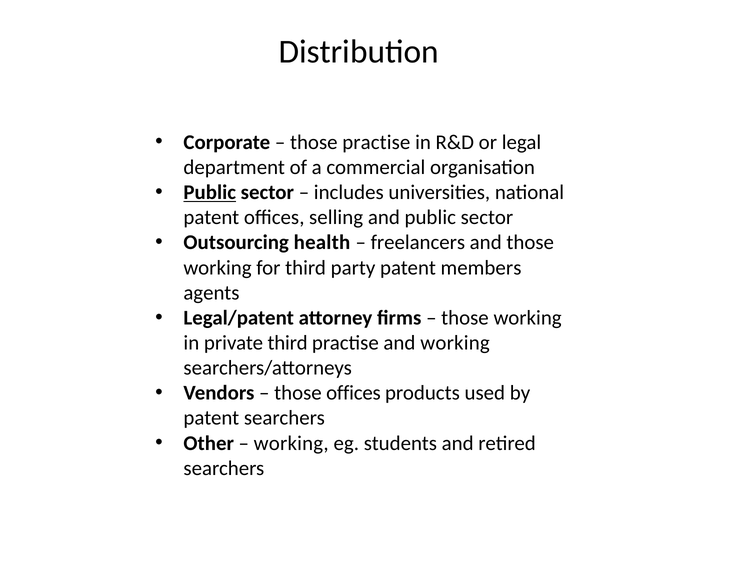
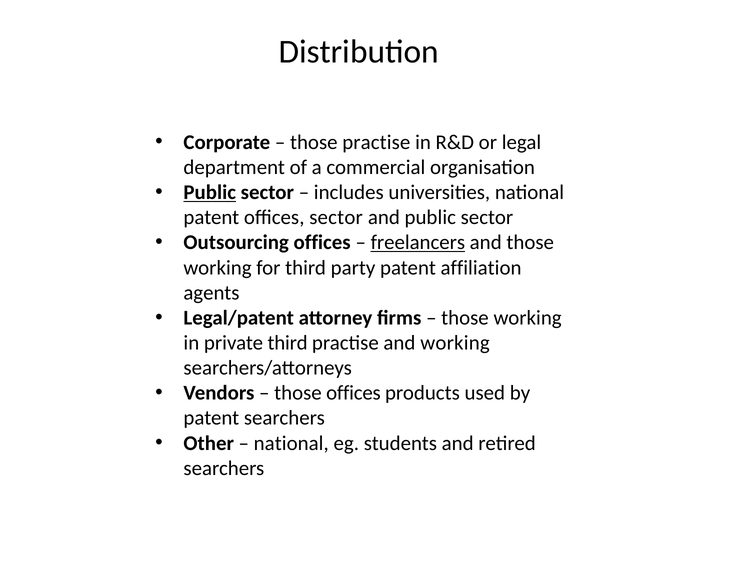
offices selling: selling -> sector
Outsourcing health: health -> offices
freelancers underline: none -> present
members: members -> affiliation
working at (291, 443): working -> national
